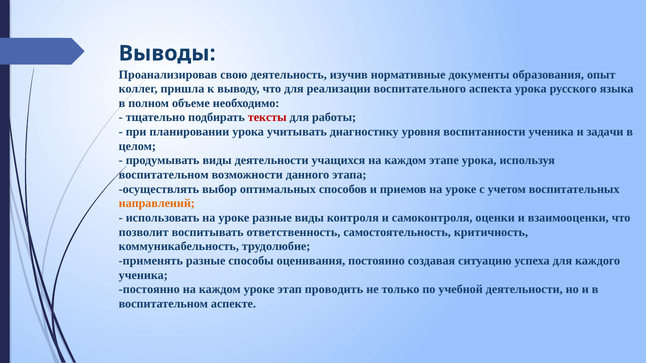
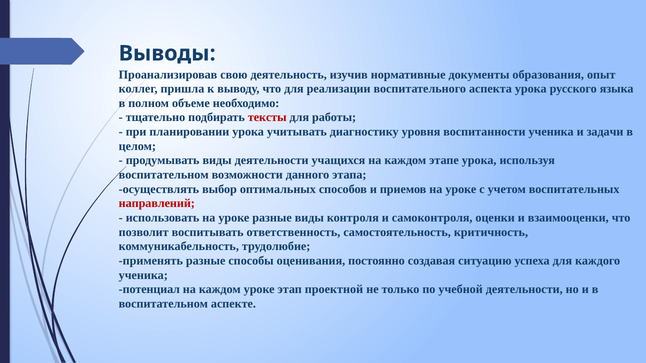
направлений colour: orange -> red
постоянно at (149, 290): постоянно -> потенциал
проводить: проводить -> проектной
